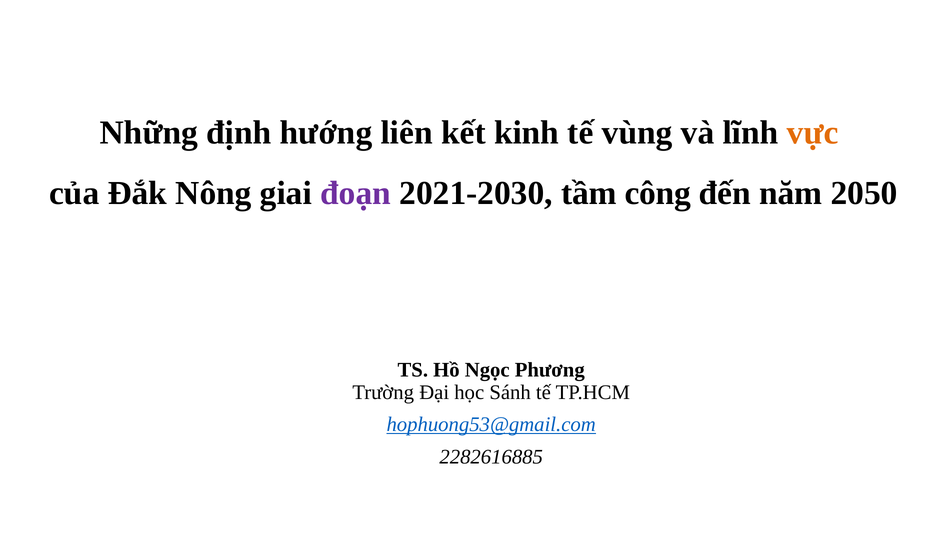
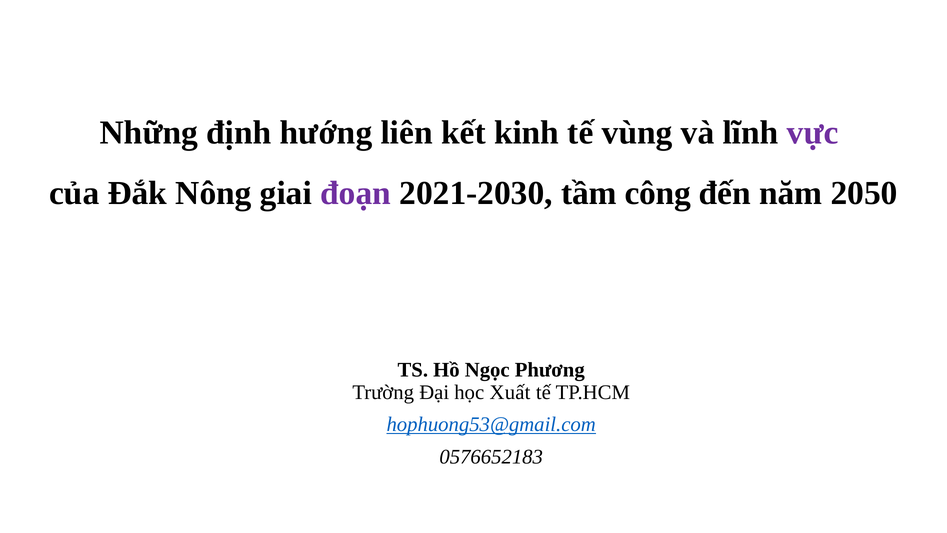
vực colour: orange -> purple
Sánh: Sánh -> Xuất
2282616885: 2282616885 -> 0576652183
